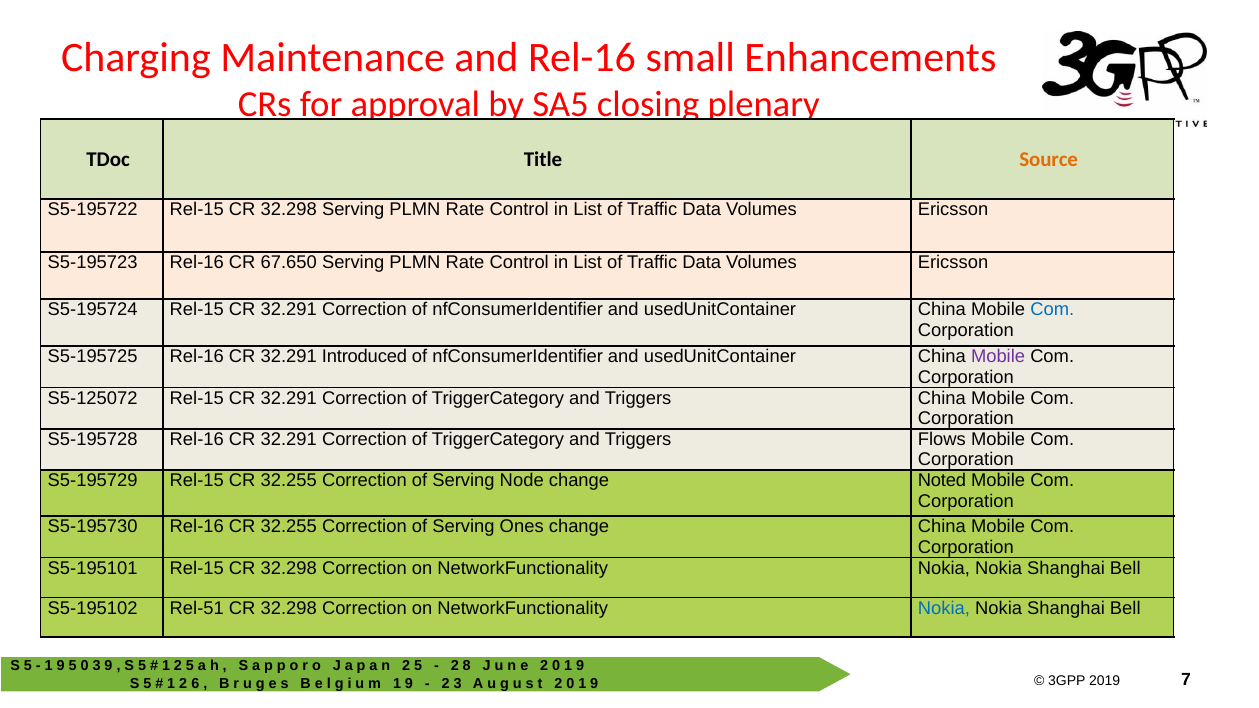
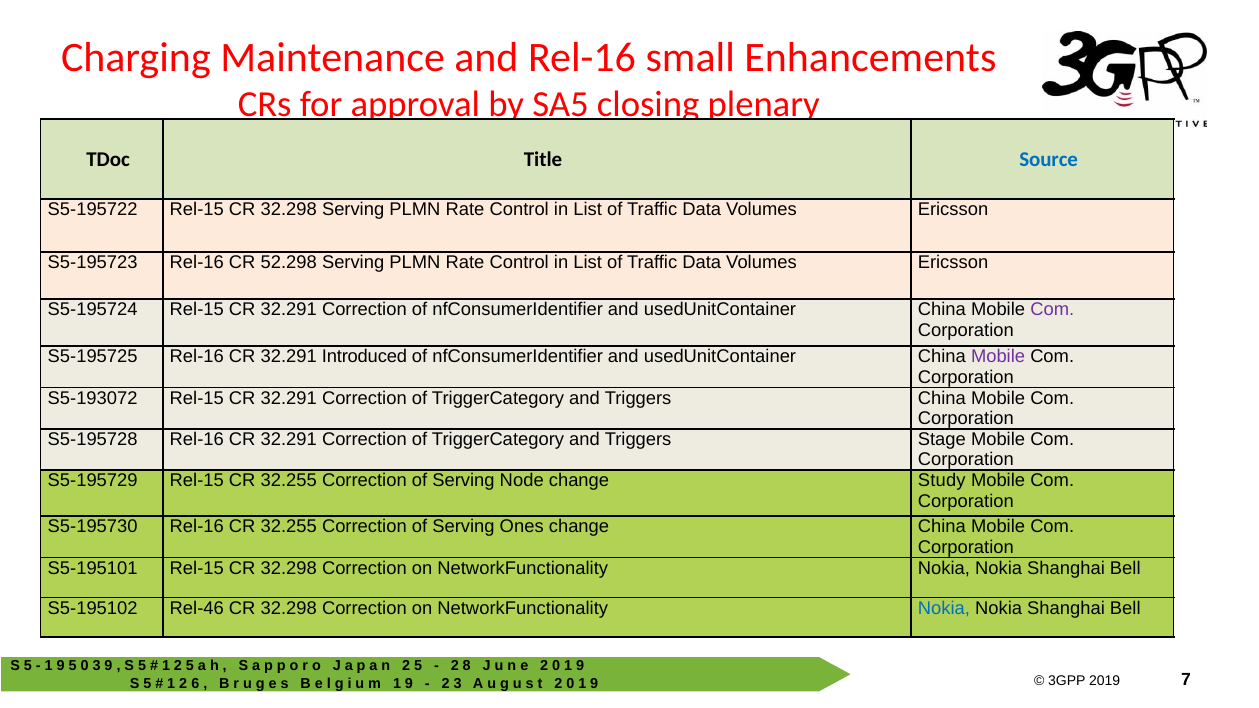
Source colour: orange -> blue
67.650: 67.650 -> 52.298
Com at (1052, 310) colour: blue -> purple
S5-125072: S5-125072 -> S5-193072
Flows: Flows -> Stage
Noted: Noted -> Study
Rel-51: Rel-51 -> Rel-46
